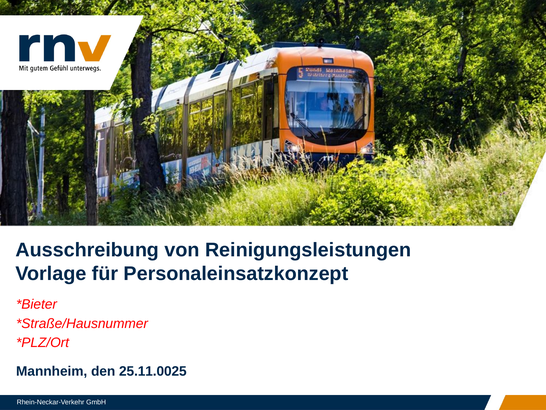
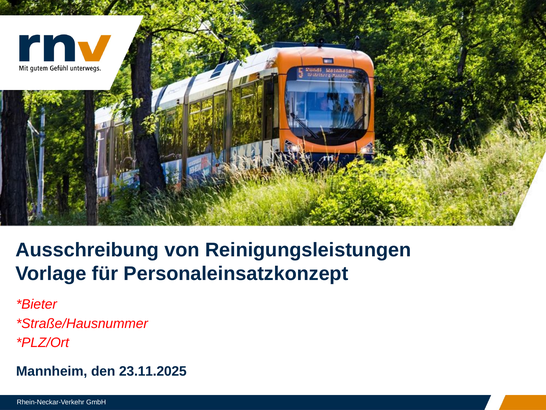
25.11.0025: 25.11.0025 -> 23.11.2025
